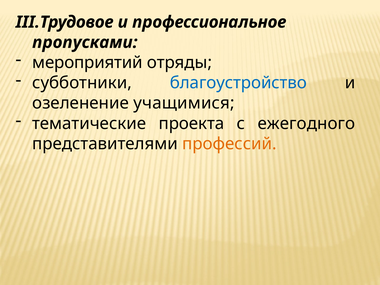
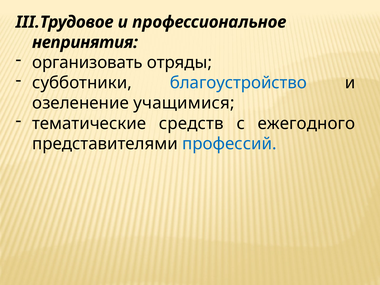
пропусками: пропусками -> непринятия
мероприятий: мероприятий -> организовать
проекта: проекта -> средств
профессий colour: orange -> blue
